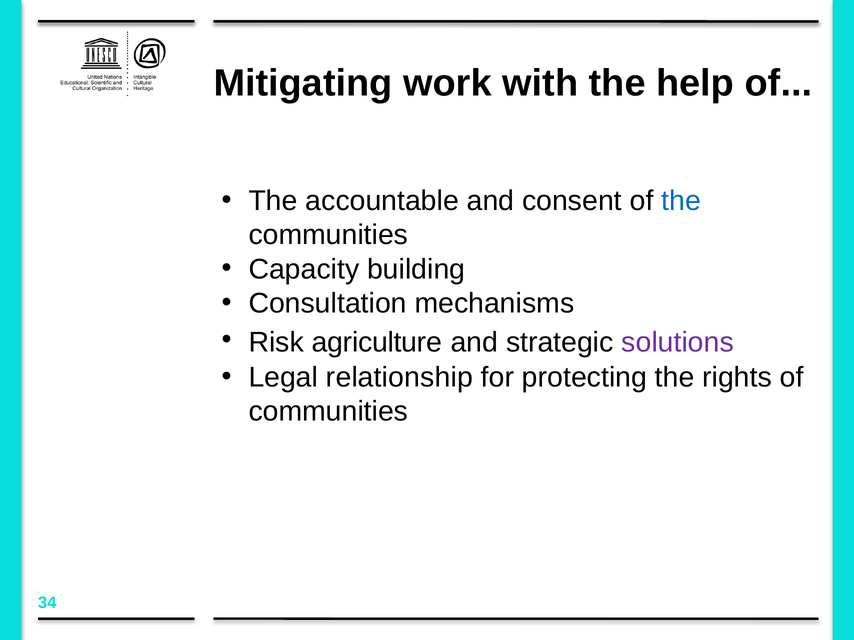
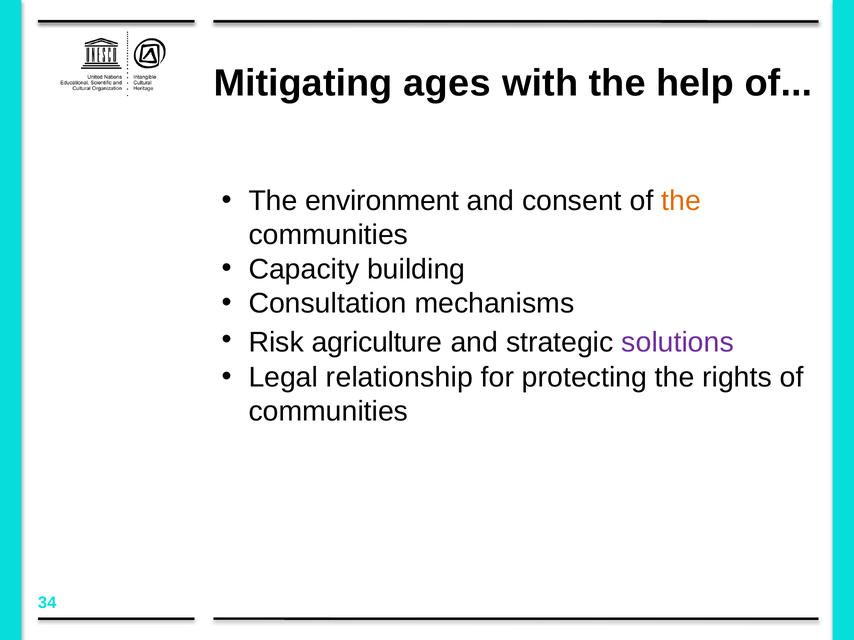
work: work -> ages
accountable: accountable -> environment
the at (681, 201) colour: blue -> orange
